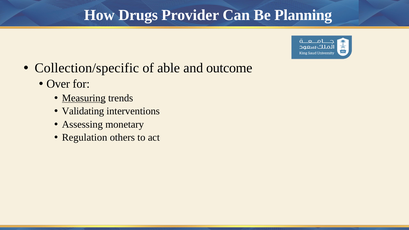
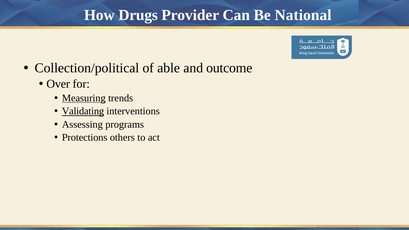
Planning: Planning -> National
Collection/specific: Collection/specific -> Collection/political
Validating underline: none -> present
monetary: monetary -> programs
Regulation: Regulation -> Protections
